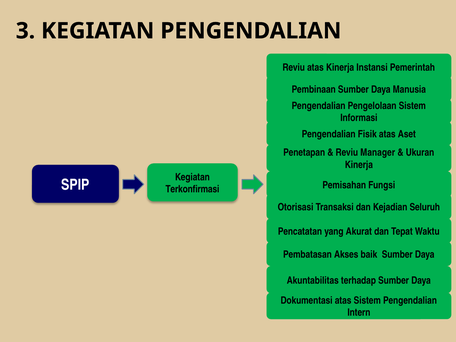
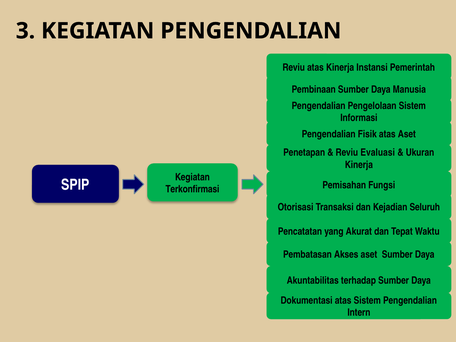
Manager: Manager -> Evaluasi
Akses baik: baik -> aset
